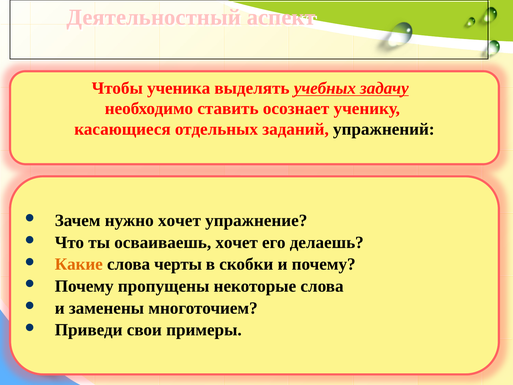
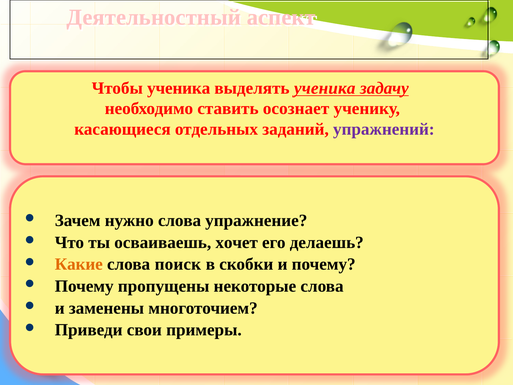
выделять учебных: учебных -> ученика
упражнений colour: black -> purple
нужно хочет: хочет -> слова
черты: черты -> поиск
